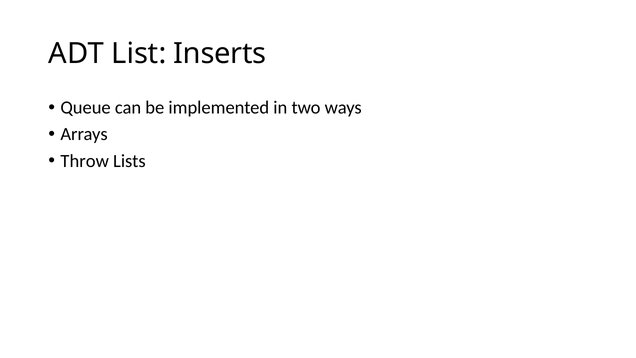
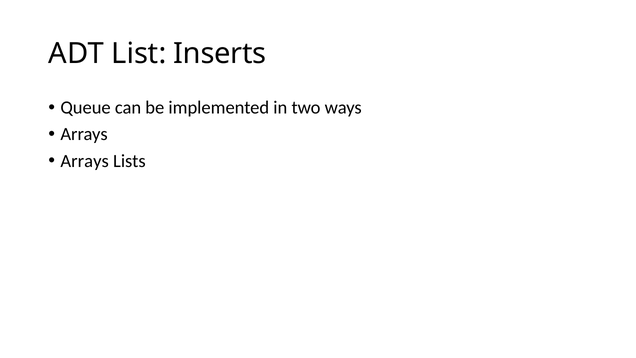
Throw at (85, 161): Throw -> Arrays
